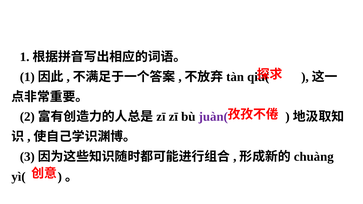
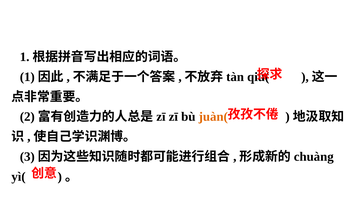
juàn( colour: purple -> orange
